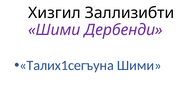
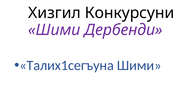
Заллизибти: Заллизибти -> Конкурсуни
